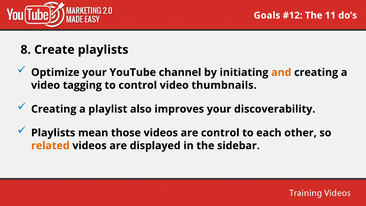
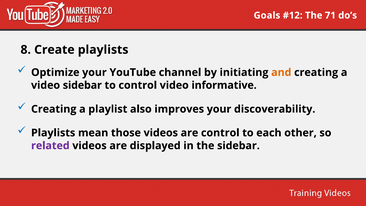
11: 11 -> 71
video tagging: tagging -> sidebar
thumbnails: thumbnails -> informative
related colour: orange -> purple
